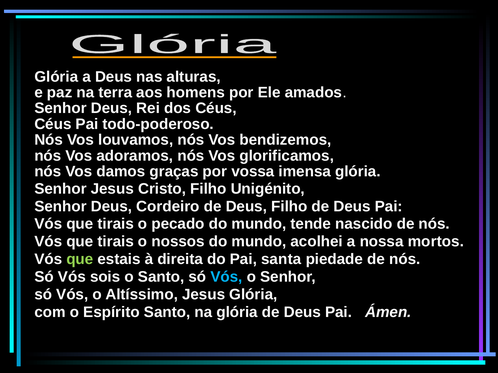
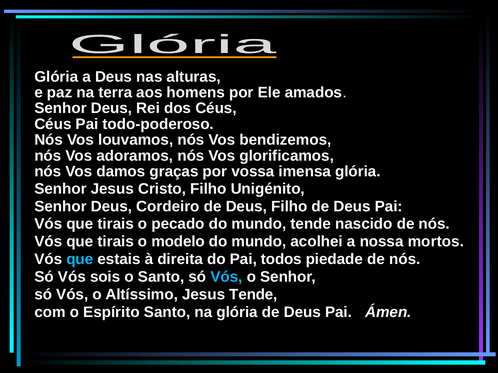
nossos: nossos -> modelo
que at (80, 260) colour: light green -> light blue
santa: santa -> todos
Jesus Glória: Glória -> Tende
